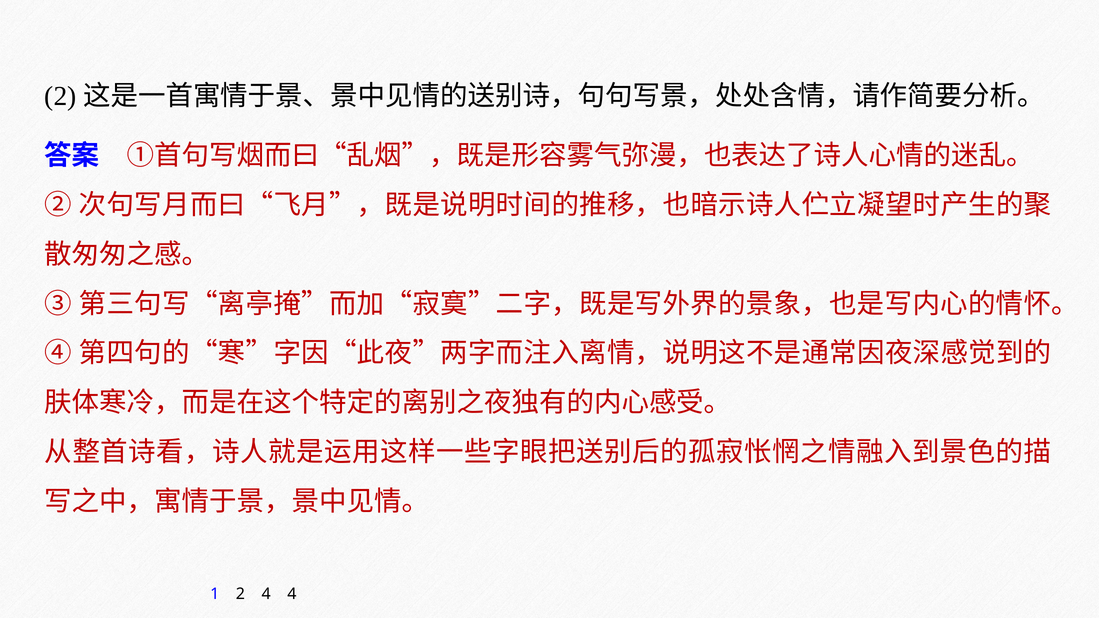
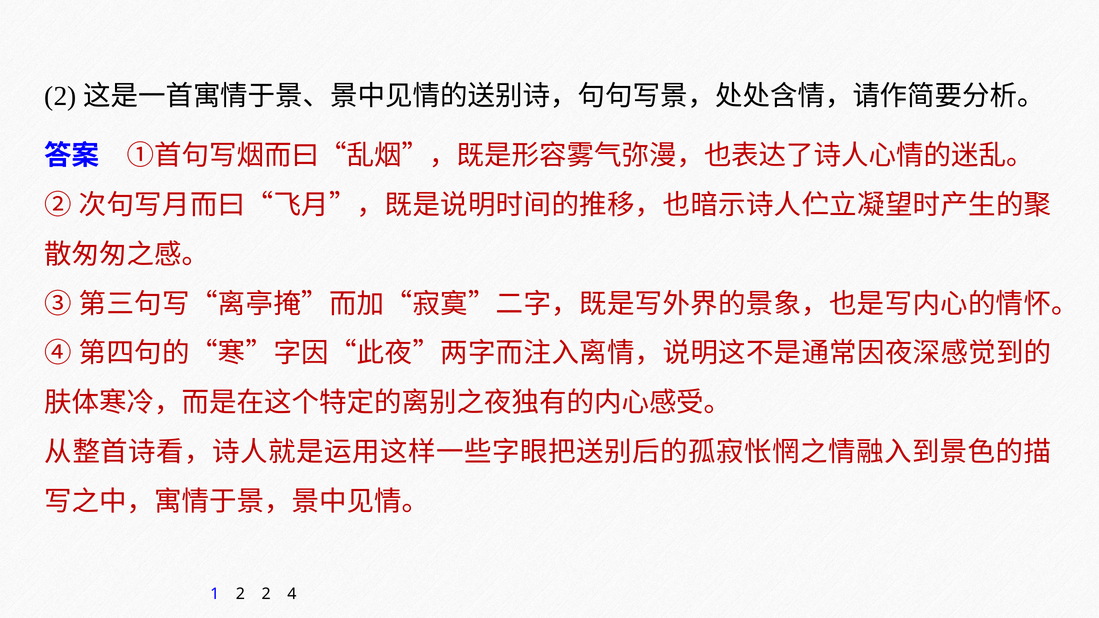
2 4: 4 -> 2
